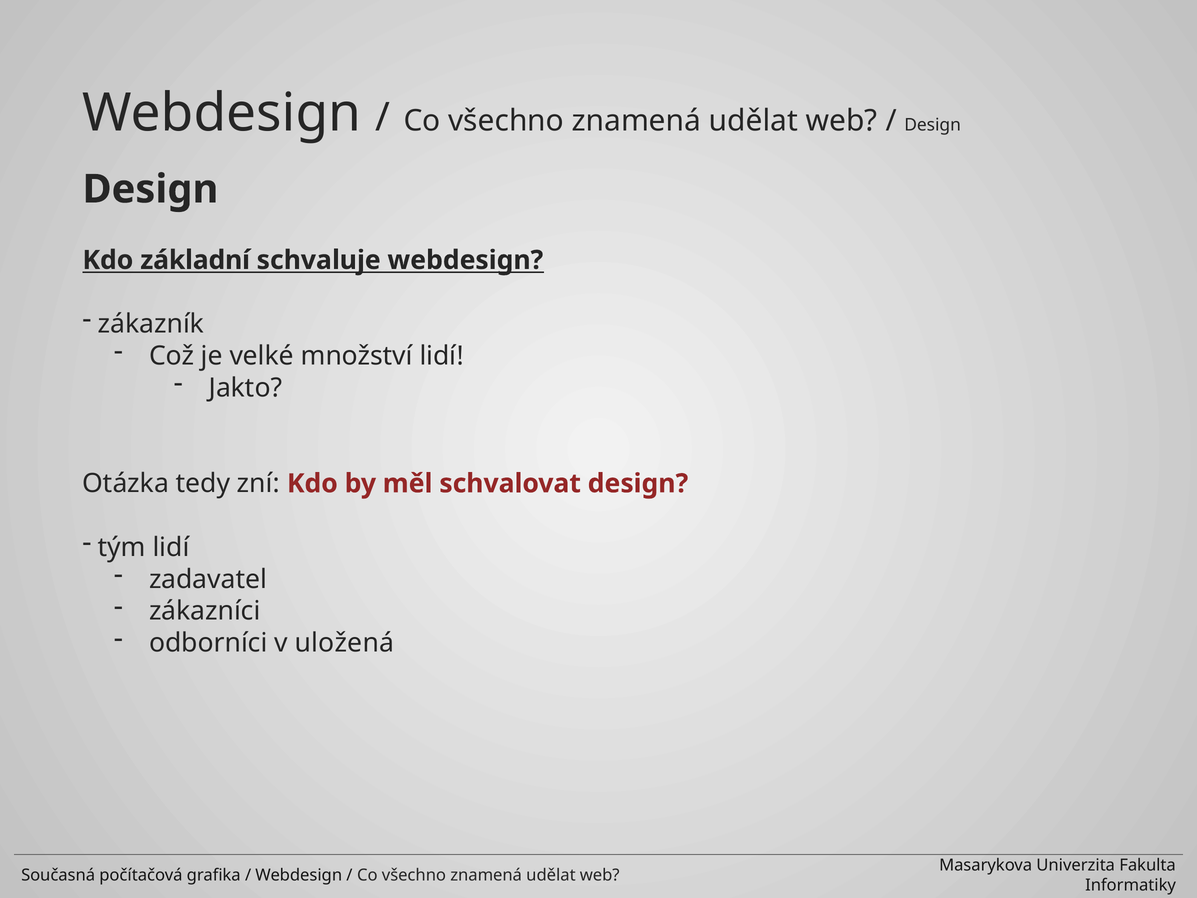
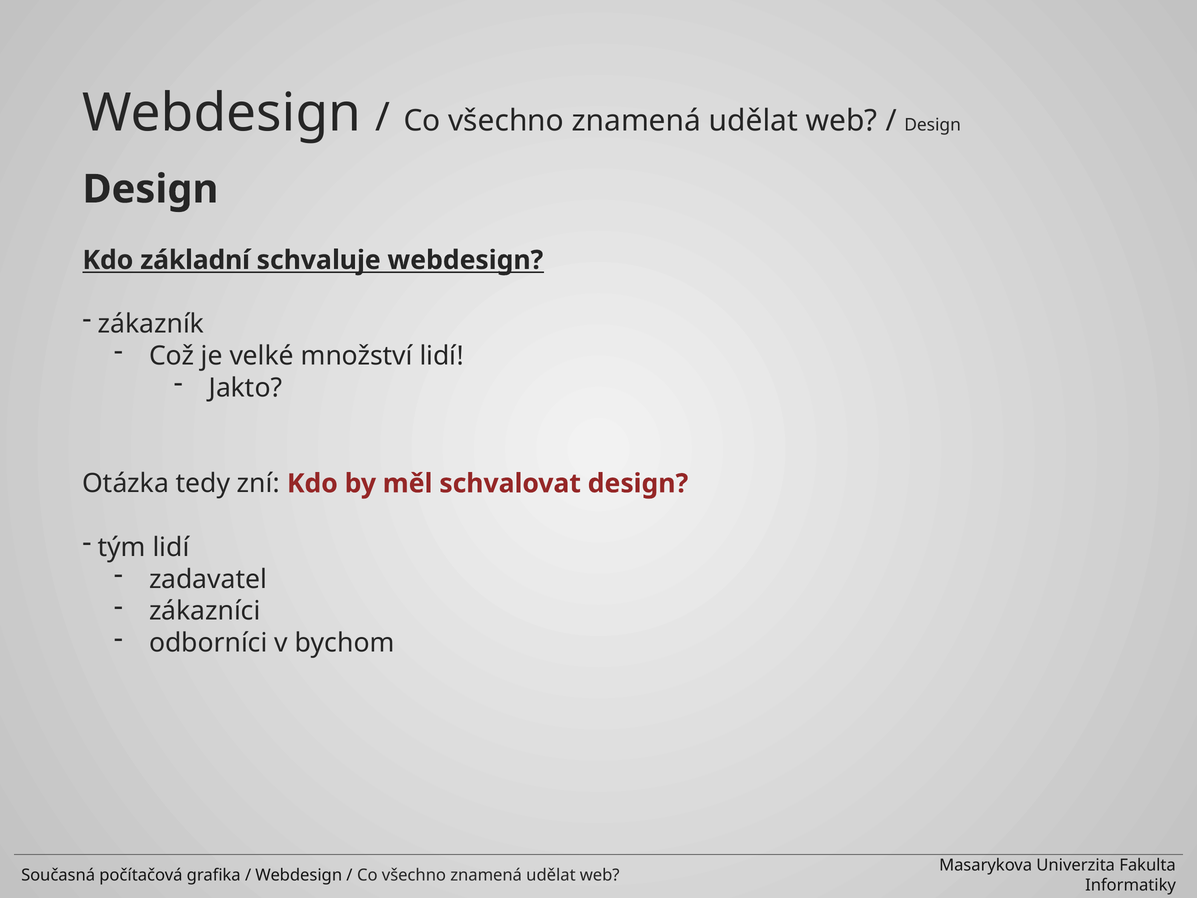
uložená: uložená -> bychom
